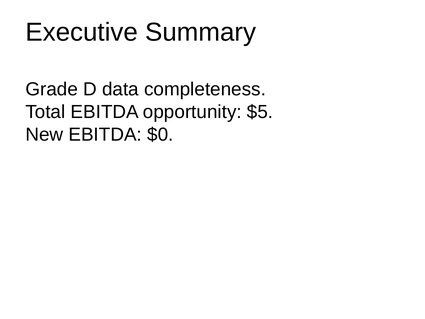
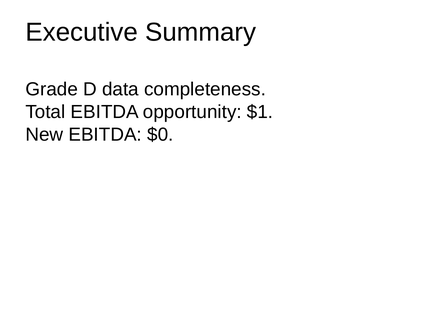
$5: $5 -> $1
